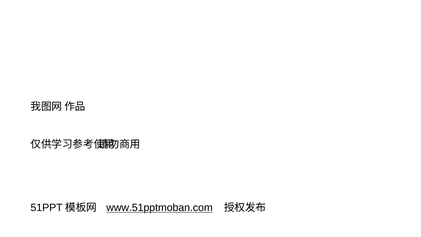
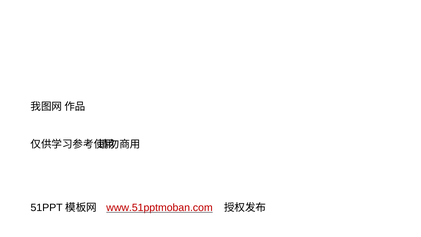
www.51pptmoban.com colour: black -> red
